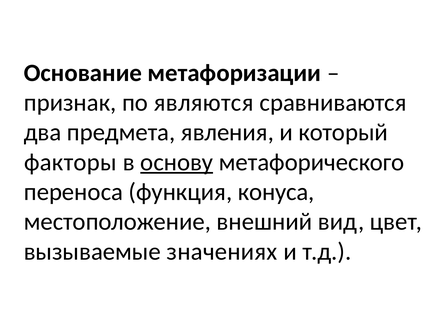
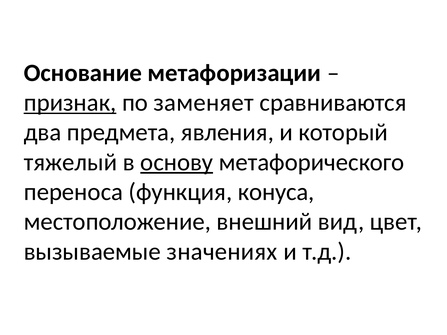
признак underline: none -> present
являются: являются -> заменяет
факторы: факторы -> тяжелый
